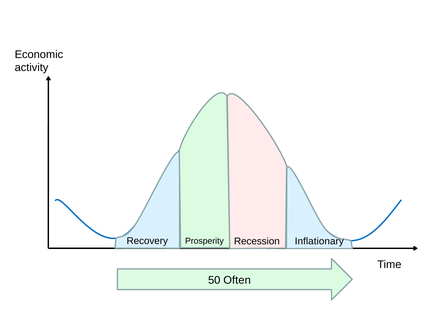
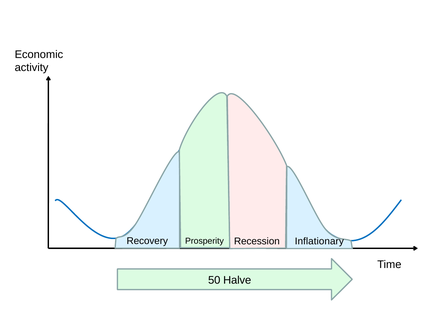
Often: Often -> Halve
